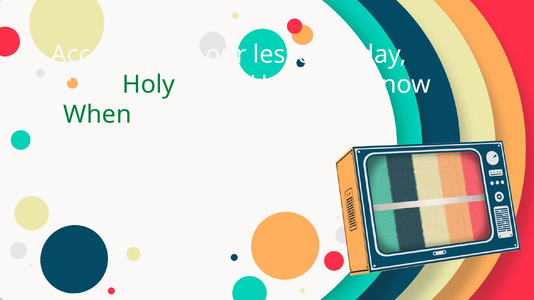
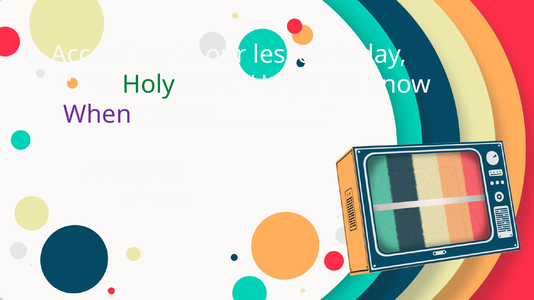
When colour: green -> purple
